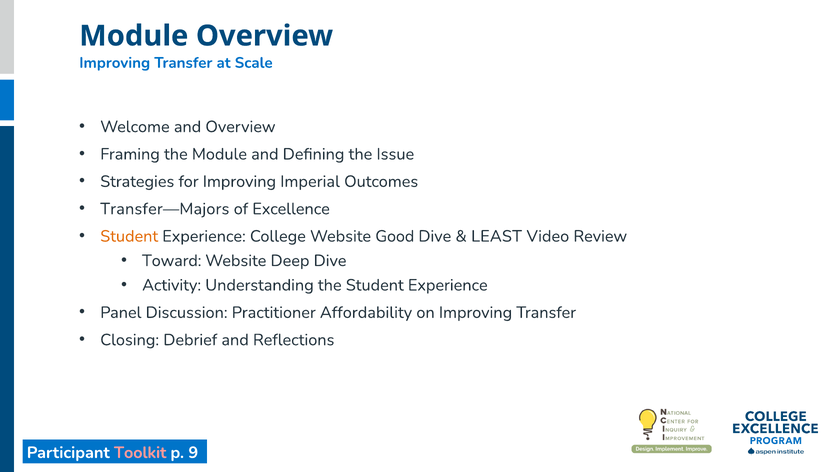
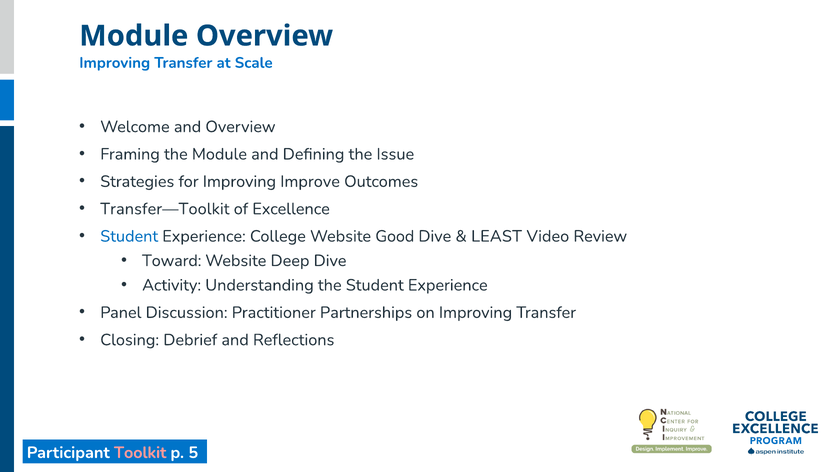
Imperial: Imperial -> Improve
Transfer—Majors: Transfer—Majors -> Transfer—Toolkit
Student at (129, 236) colour: orange -> blue
Affordability: Affordability -> Partnerships
9: 9 -> 5
